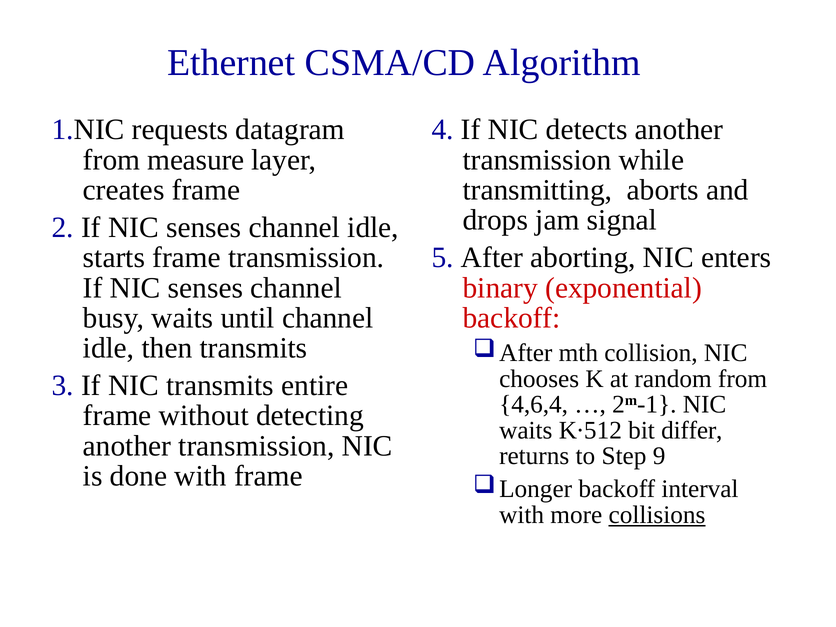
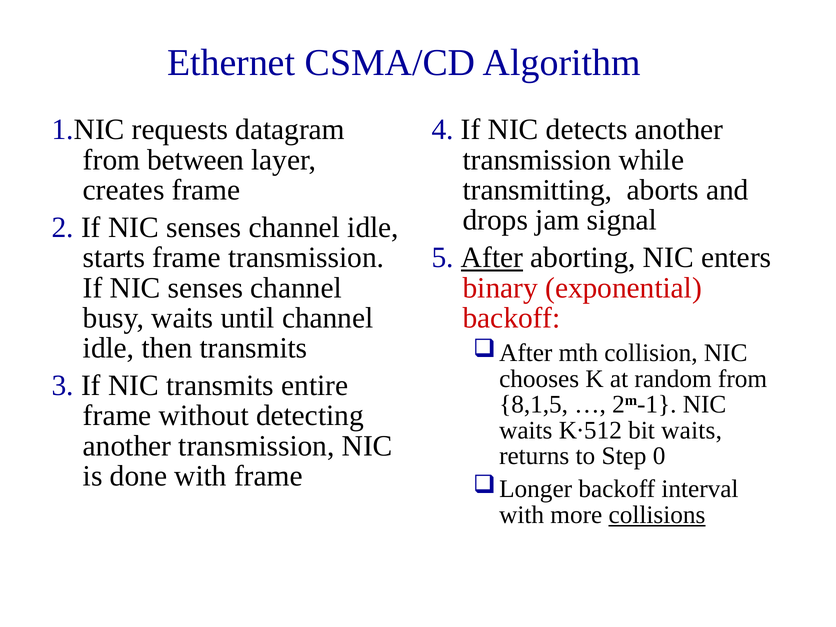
measure: measure -> between
After underline: none -> present
4,6,4: 4,6,4 -> 8,1,5
bit differ: differ -> waits
9: 9 -> 0
